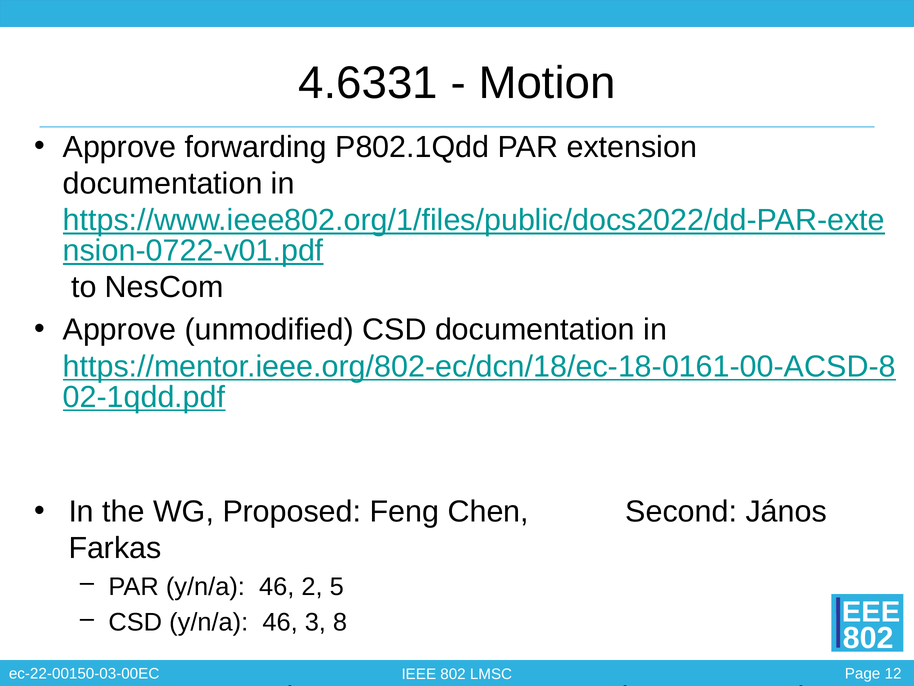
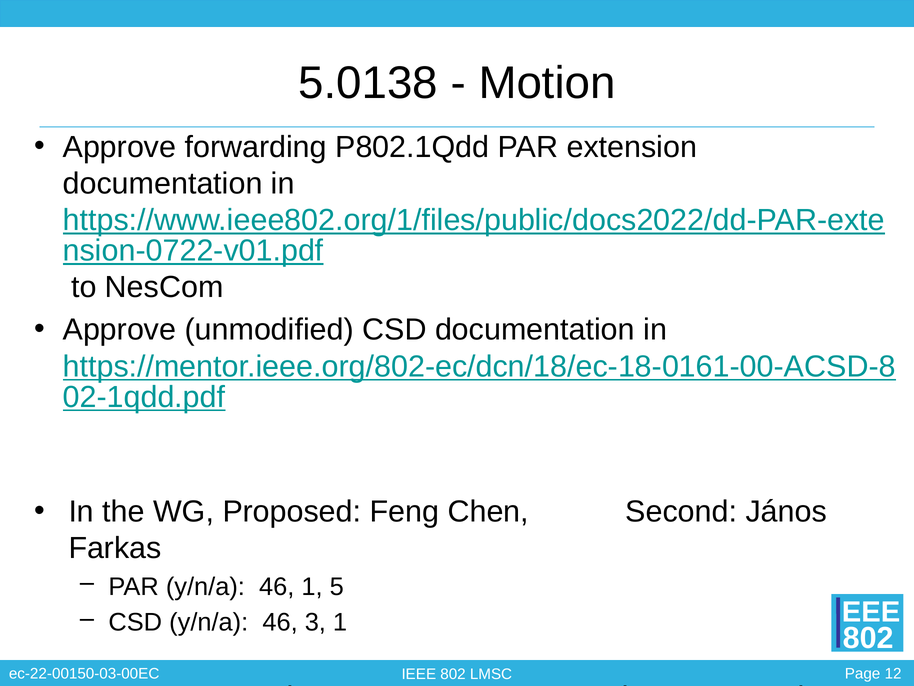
4.6331: 4.6331 -> 5.0138
46 2: 2 -> 1
3 8: 8 -> 1
